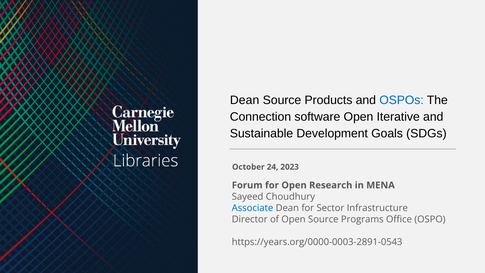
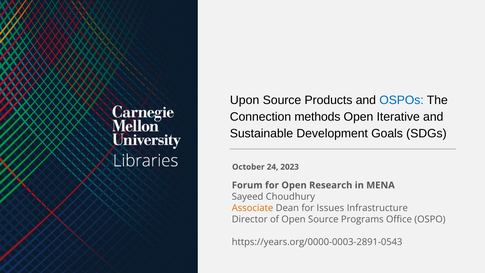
Dean at (245, 100): Dean -> Upon
software: software -> methods
Associate colour: blue -> orange
Sector: Sector -> Issues
